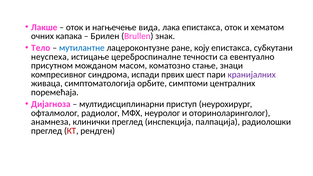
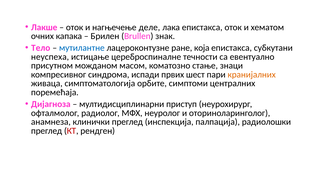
вида: вида -> деле
коју: коју -> која
кранијалних colour: purple -> orange
